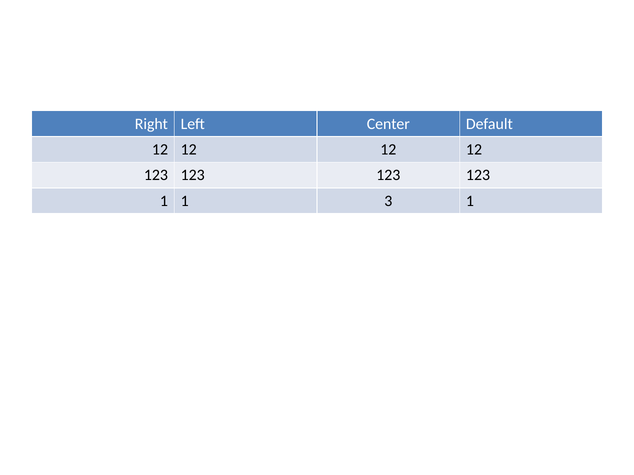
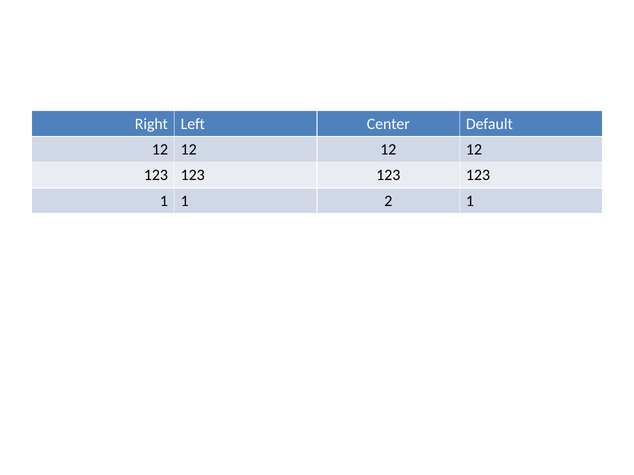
3: 3 -> 2
